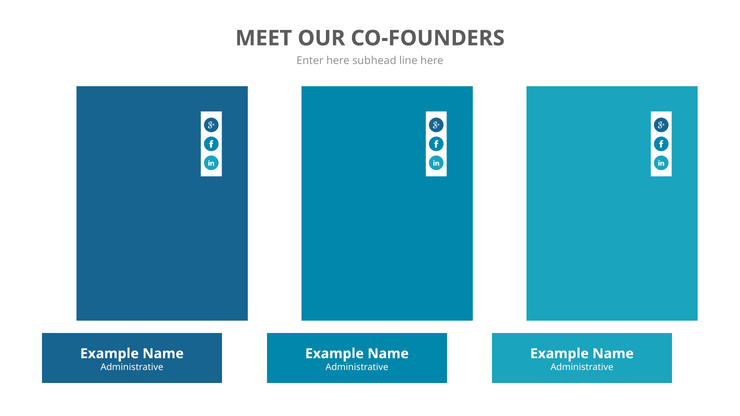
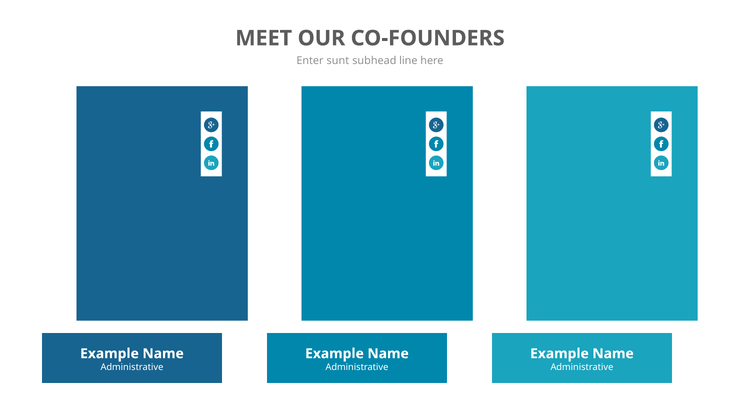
Enter here: here -> sunt
